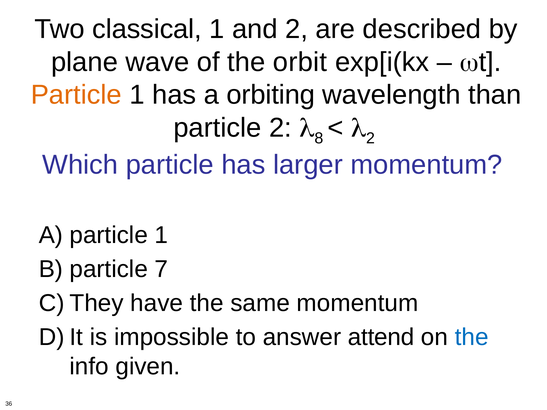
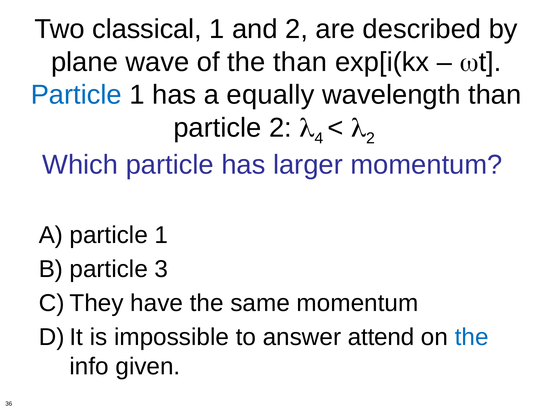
the orbit: orbit -> than
Particle at (76, 95) colour: orange -> blue
orbiting: orbiting -> equally
8: 8 -> 4
7: 7 -> 3
